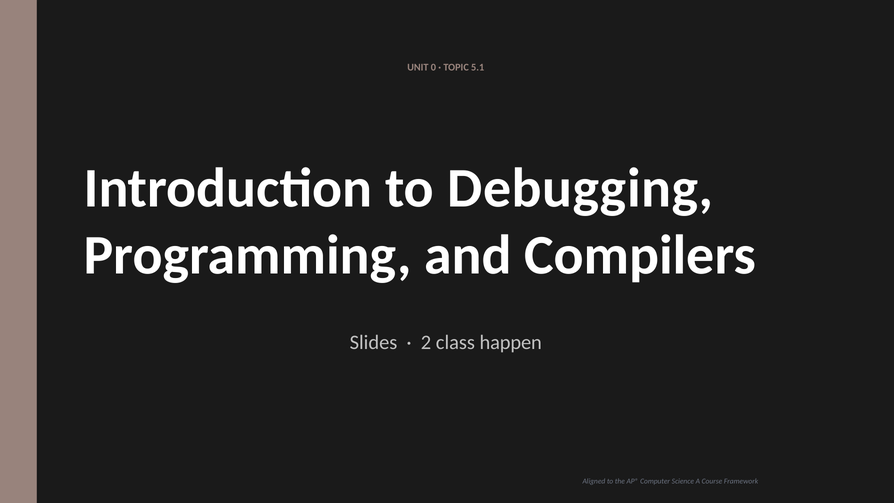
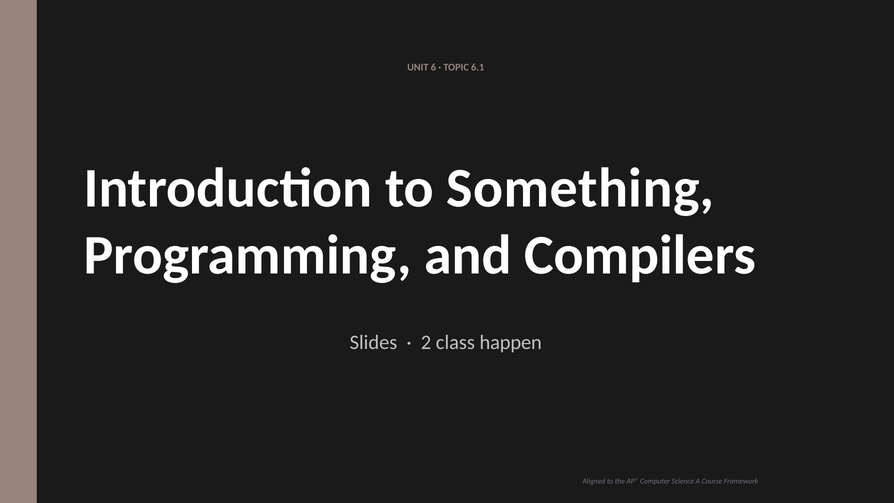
0: 0 -> 6
5.1: 5.1 -> 6.1
Debugging: Debugging -> Something
